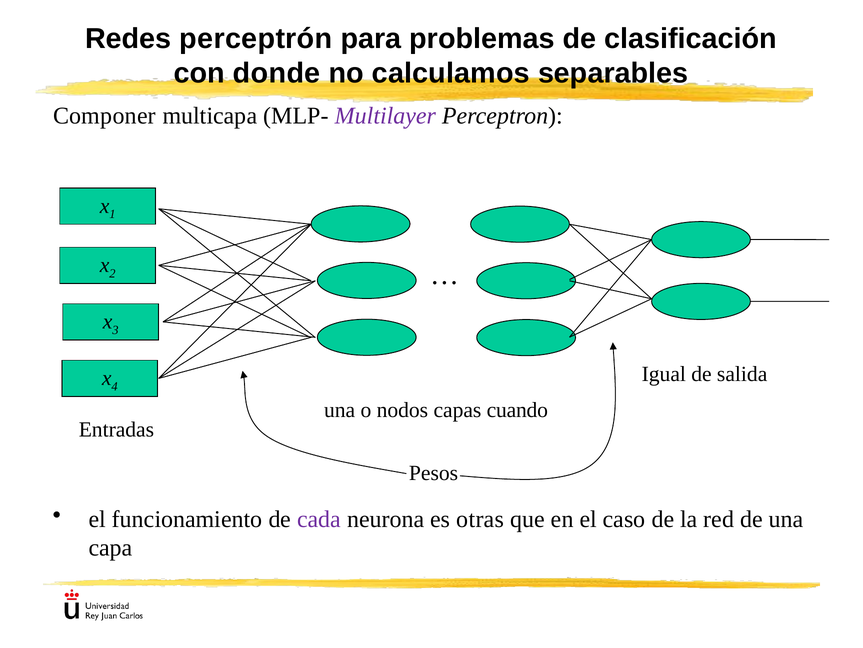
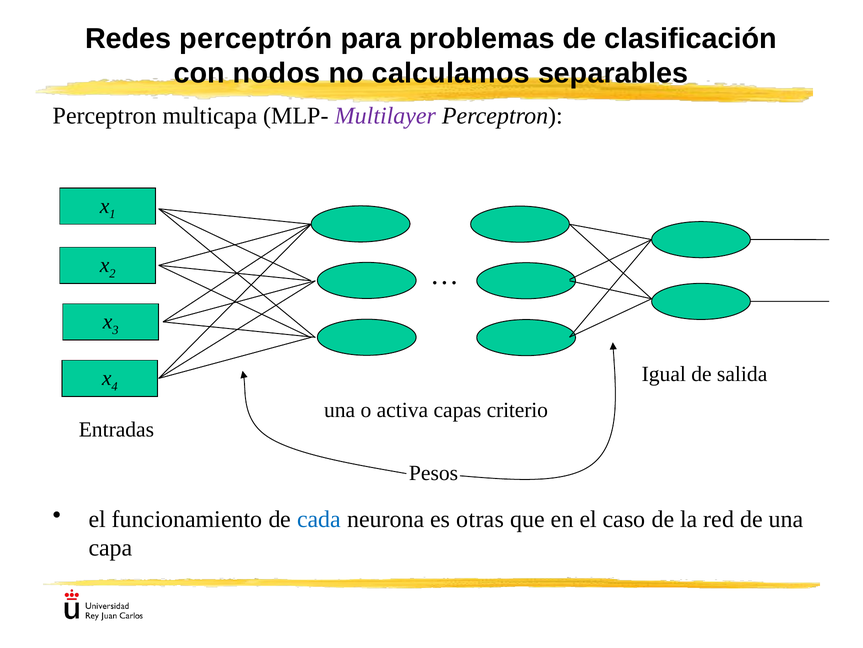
donde: donde -> nodos
Componer at (104, 116): Componer -> Perceptron
nodos: nodos -> activa
cuando: cuando -> criterio
cada colour: purple -> blue
